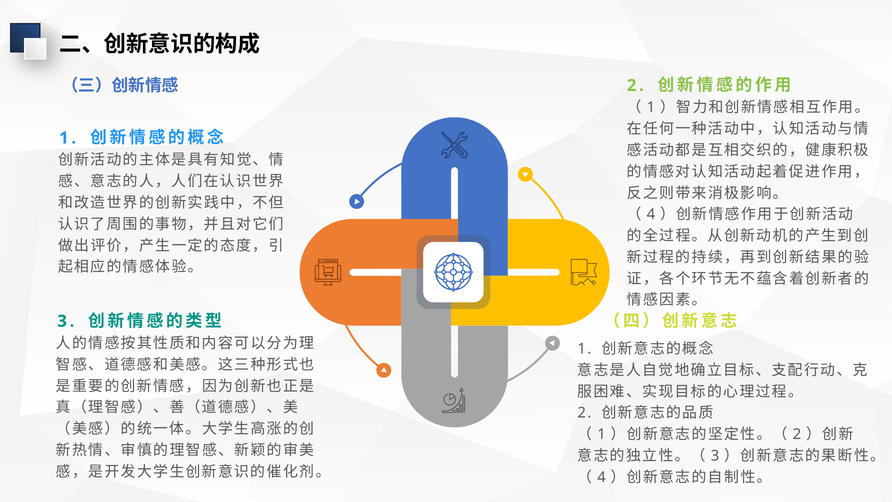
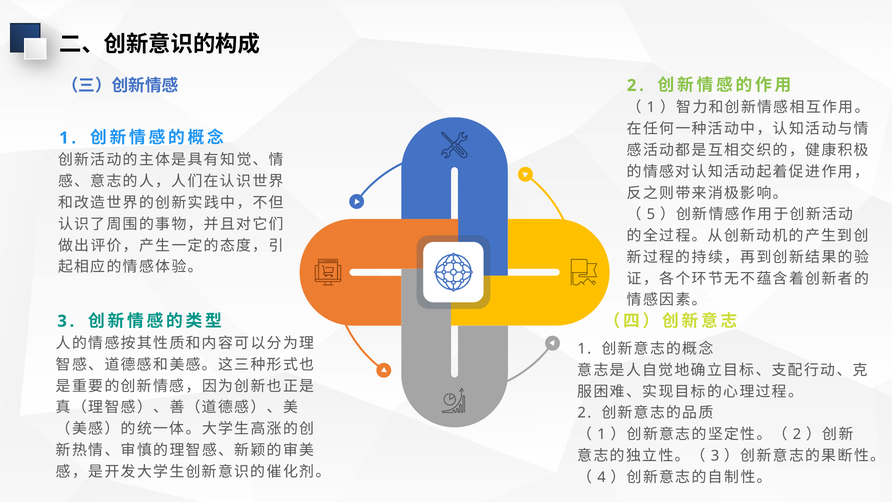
4 at (651, 214): 4 -> 5
